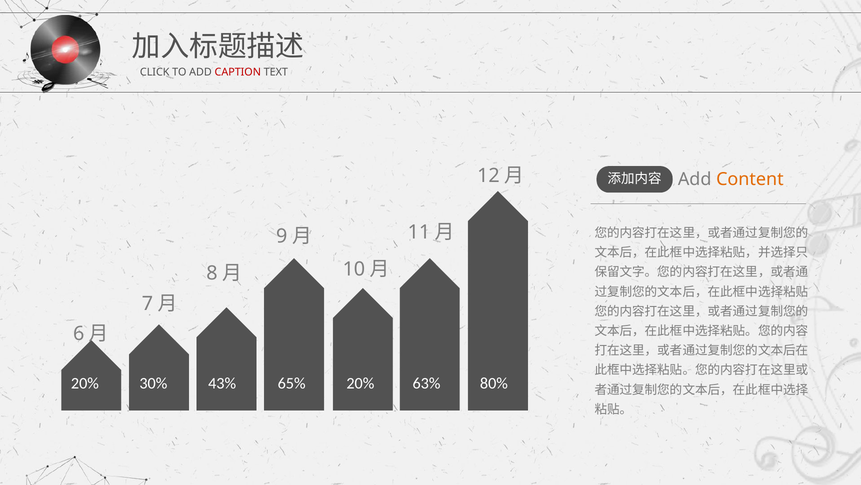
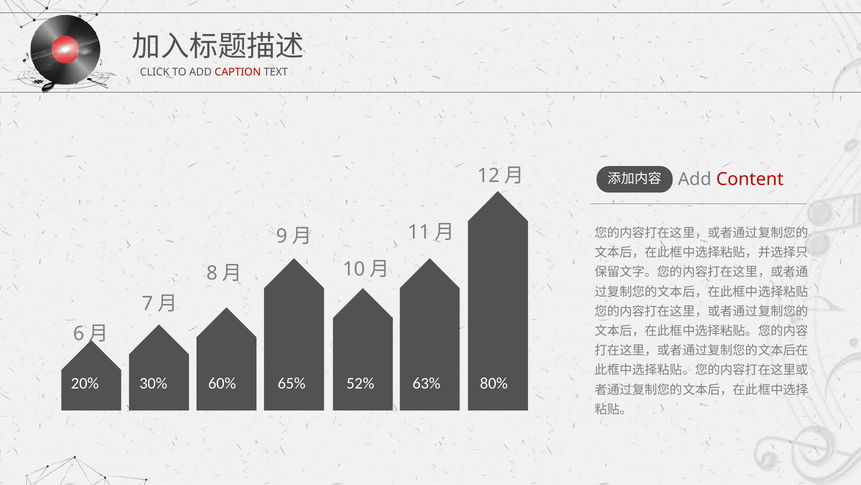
Content colour: orange -> red
43%: 43% -> 60%
65% 20%: 20% -> 52%
